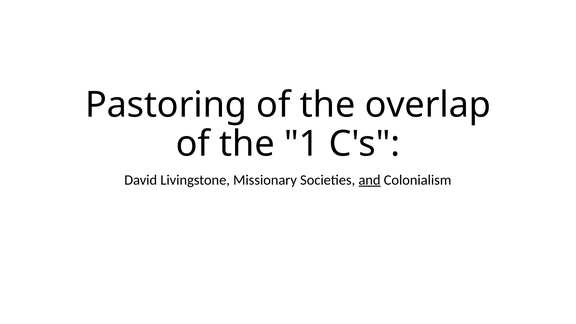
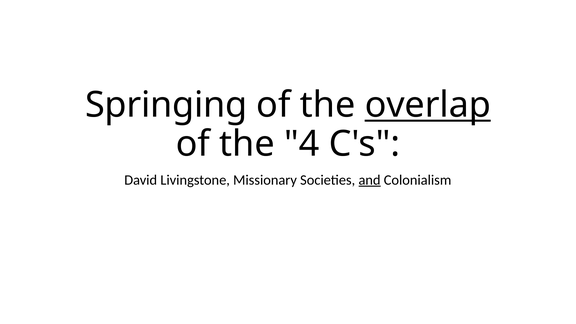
Pastoring: Pastoring -> Springing
overlap underline: none -> present
1: 1 -> 4
